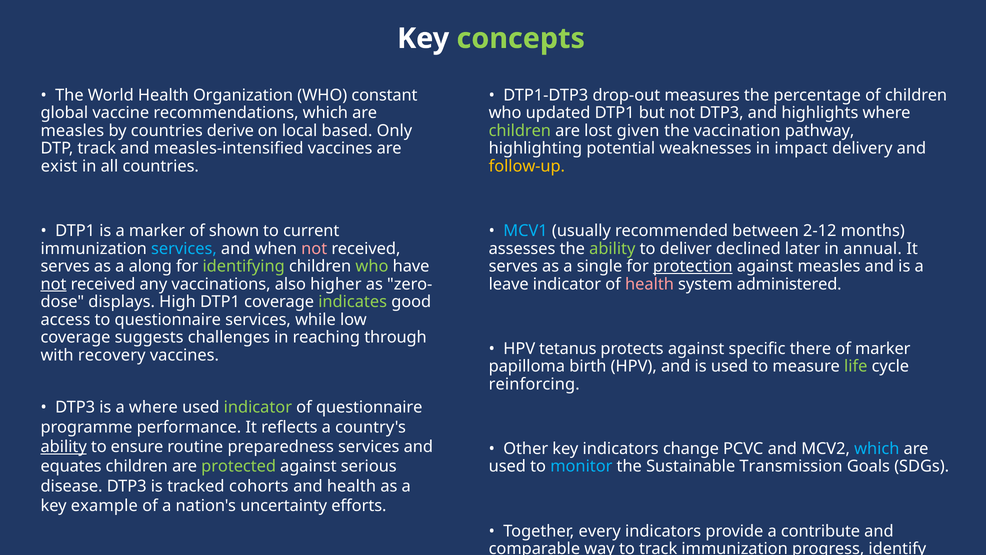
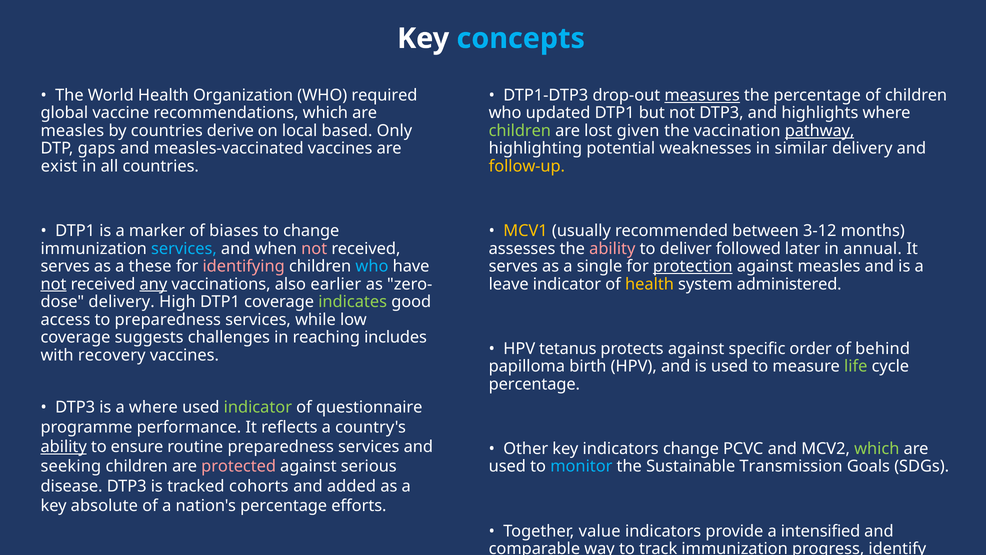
concepts colour: light green -> light blue
constant: constant -> required
measures underline: none -> present
pathway underline: none -> present
DTP track: track -> gaps
measles-intensified: measles-intensified -> measles-vaccinated
impact: impact -> similar
shown: shown -> biases
to current: current -> change
MCV1 colour: light blue -> yellow
2-12: 2-12 -> 3-12
ability at (612, 248) colour: light green -> pink
declined: declined -> followed
along: along -> these
identifying colour: light green -> pink
who at (372, 266) colour: light green -> light blue
any underline: none -> present
higher: higher -> earlier
health at (650, 284) colour: pink -> yellow
displays at (122, 302): displays -> delivery
to questionnaire: questionnaire -> preparedness
through: through -> includes
there: there -> order
of marker: marker -> behind
reinforcing at (534, 384): reinforcing -> percentage
which at (877, 449) colour: light blue -> light green
equates: equates -> seeking
protected colour: light green -> pink
and health: health -> added
example: example -> absolute
nation's uncertainty: uncertainty -> percentage
every: every -> value
contribute: contribute -> intensified
